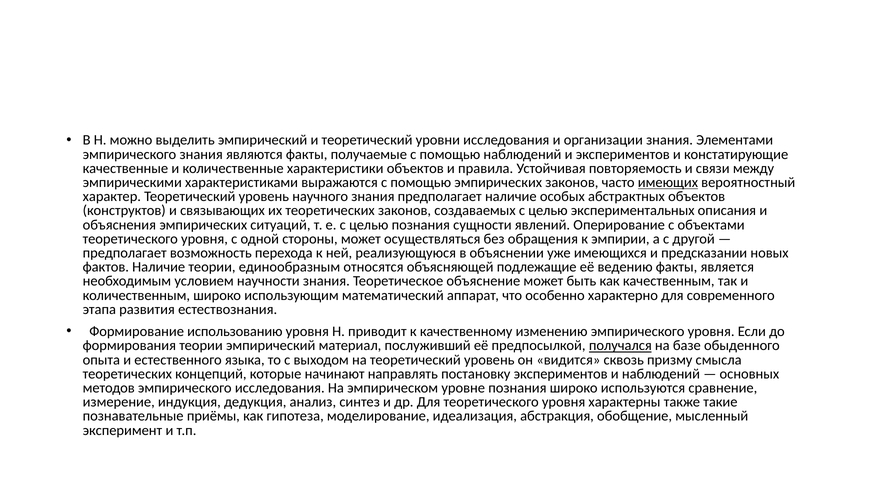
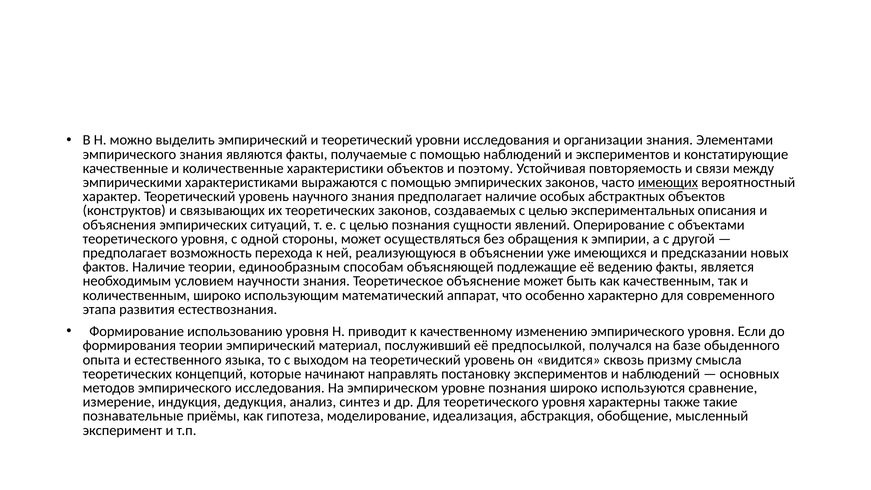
правила: правила -> поэтому
относятся: относятся -> способам
получался underline: present -> none
